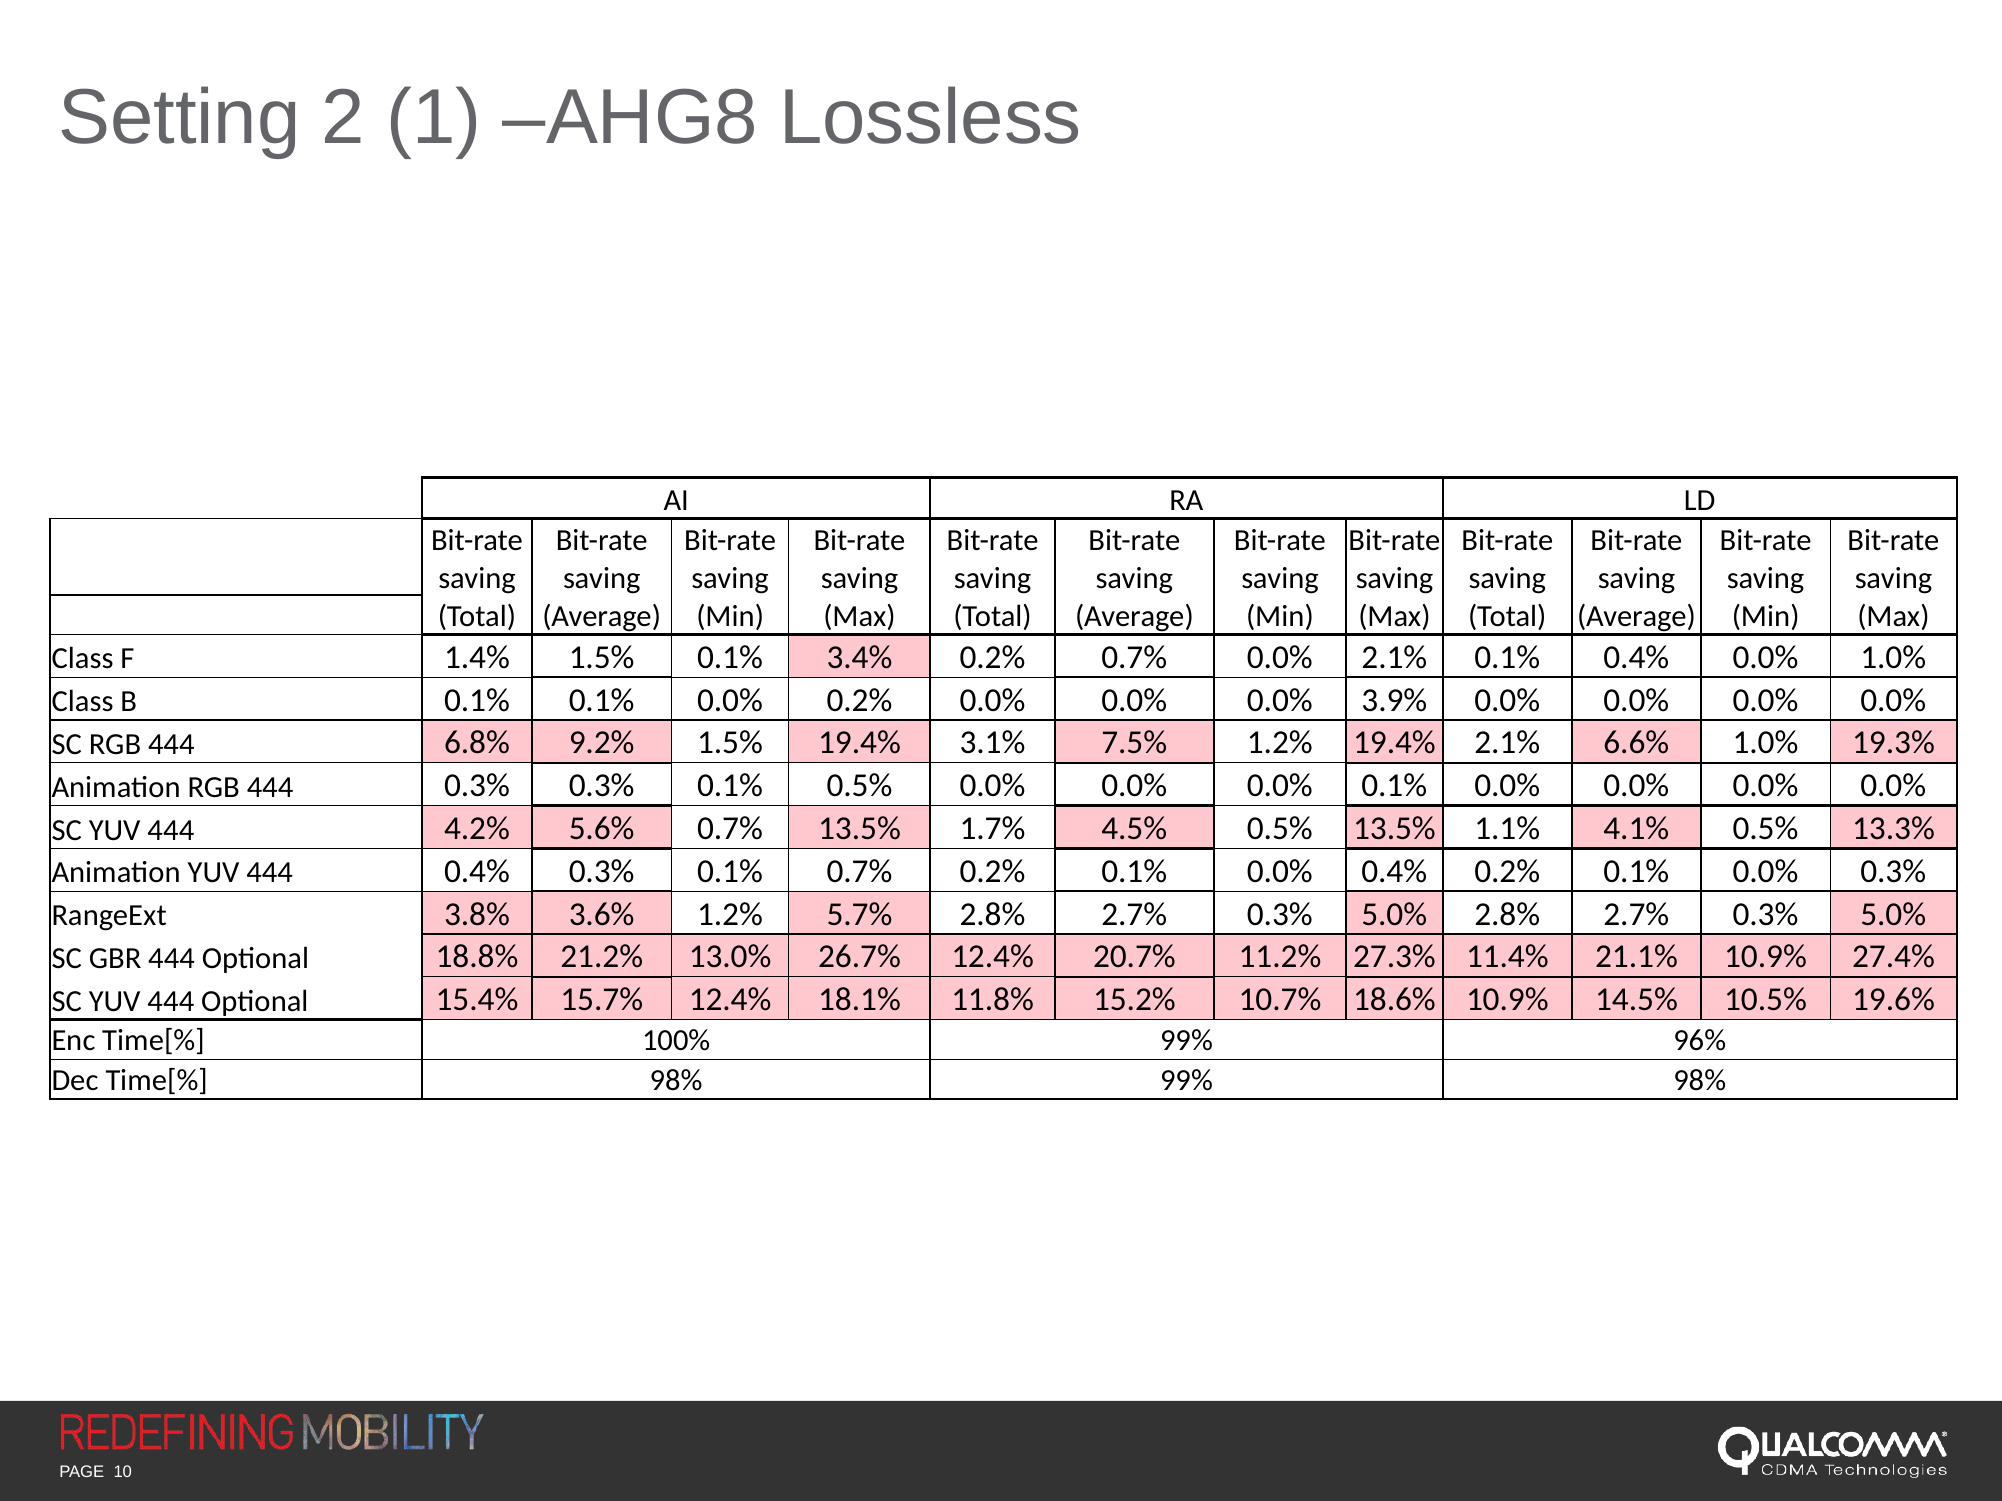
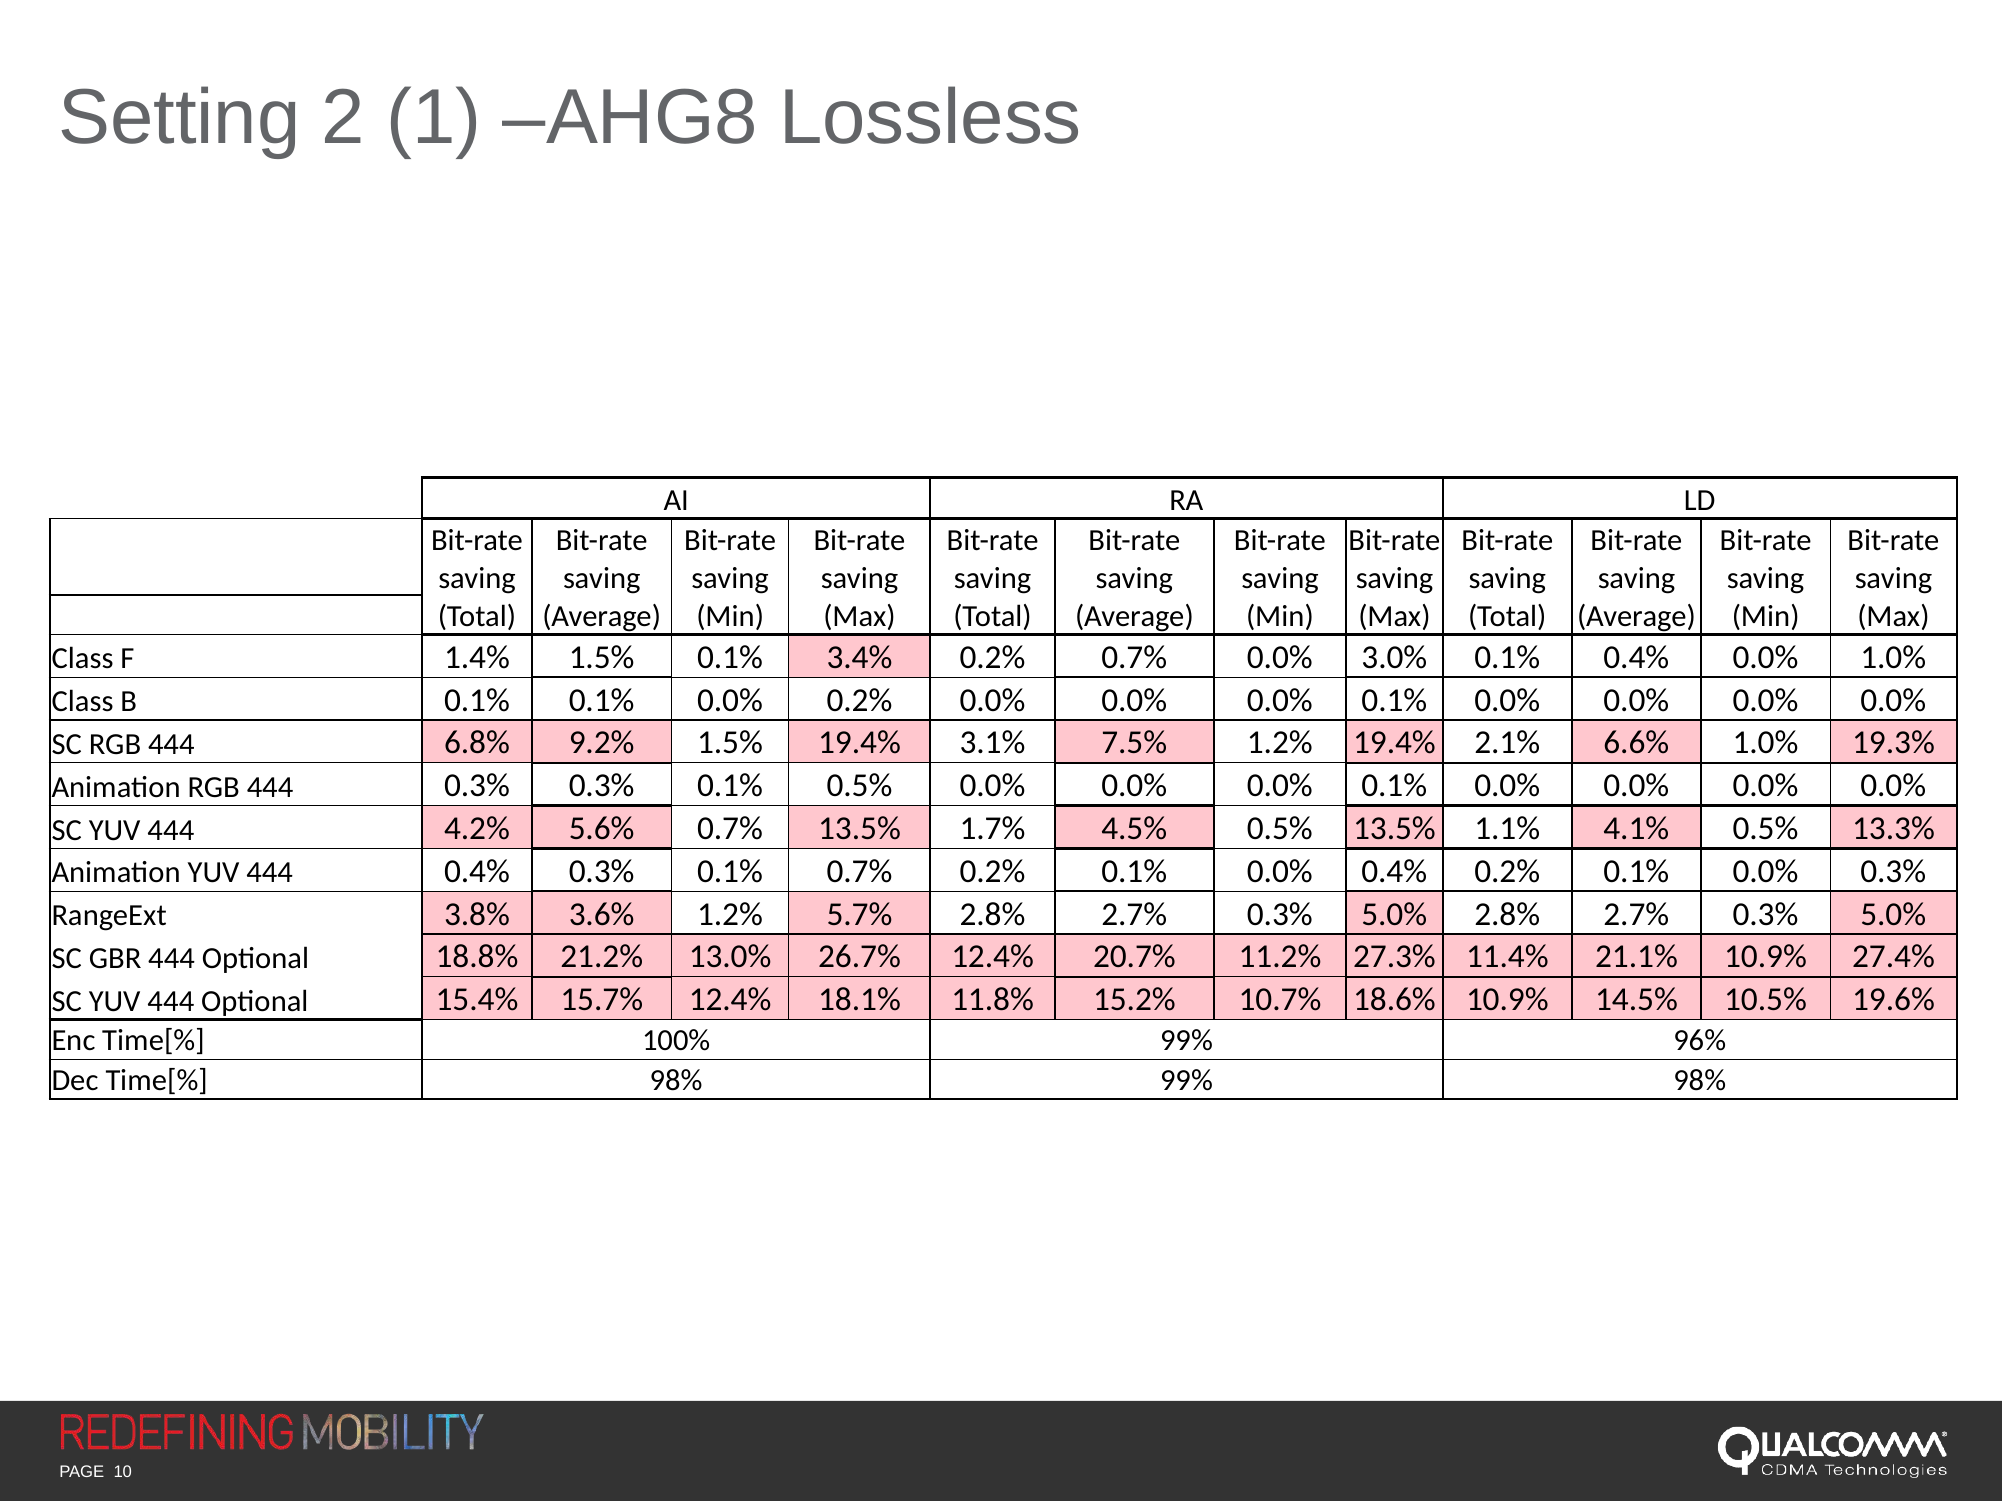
0.0% 2.1%: 2.1% -> 3.0%
3.9% at (1394, 700): 3.9% -> 0.1%
